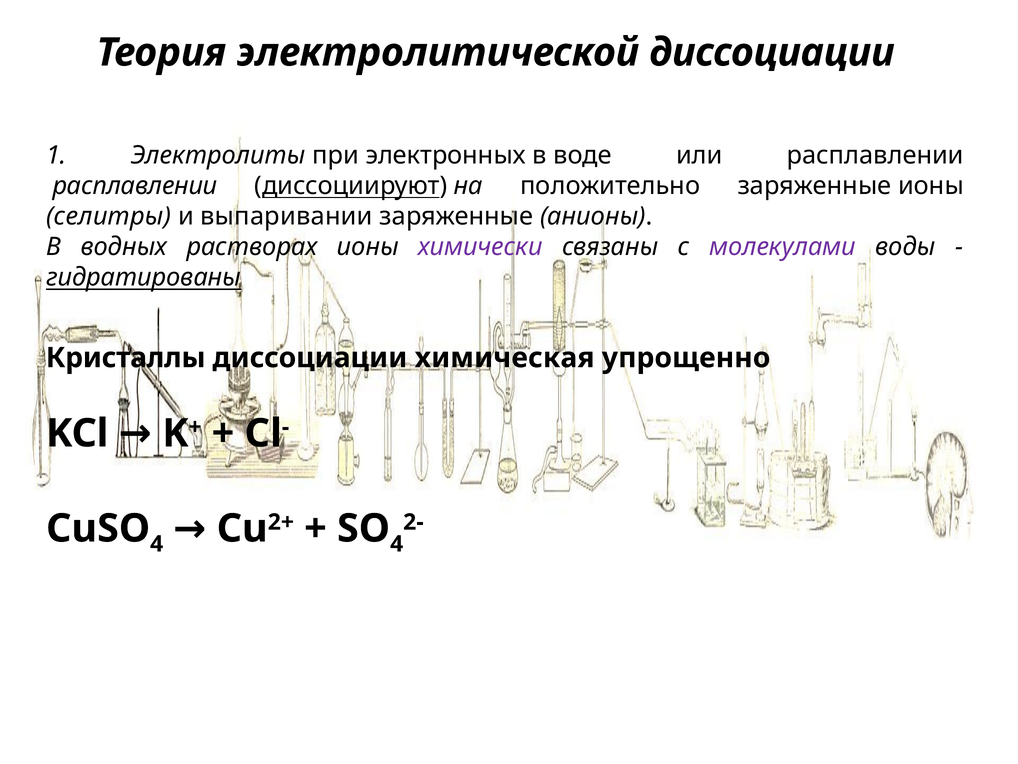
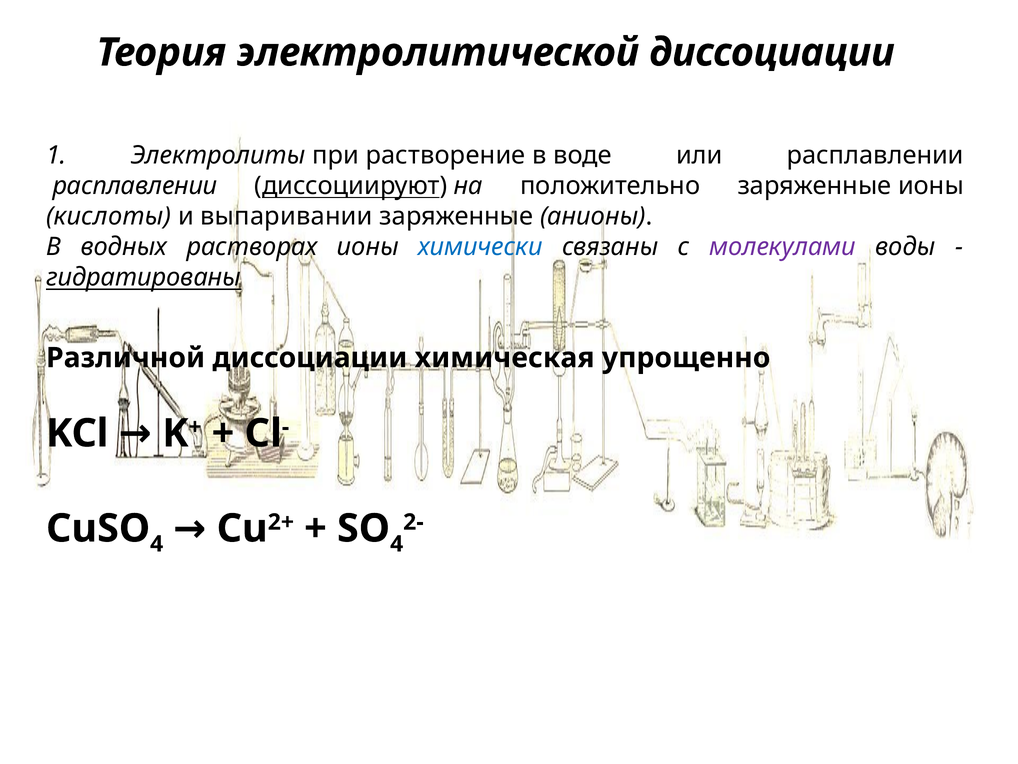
электронных: электронных -> растворение
селитры: селитры -> кислоты
химически colour: purple -> blue
Кристаллы: Кристаллы -> Различной
